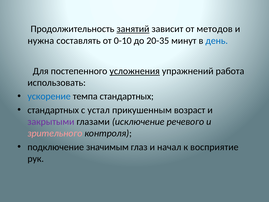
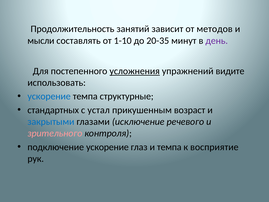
занятий underline: present -> none
нужна: нужна -> мысли
0-10: 0-10 -> 1-10
день colour: blue -> purple
работа: работа -> видите
темпа стандартных: стандартных -> структурные
закрытыми colour: purple -> blue
подключение значимым: значимым -> ускорение
и начал: начал -> темпа
